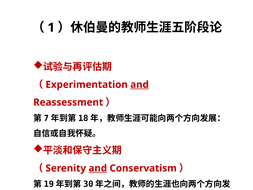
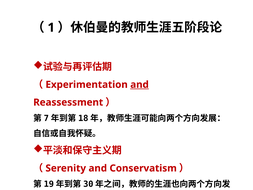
and at (98, 168) underline: present -> none
